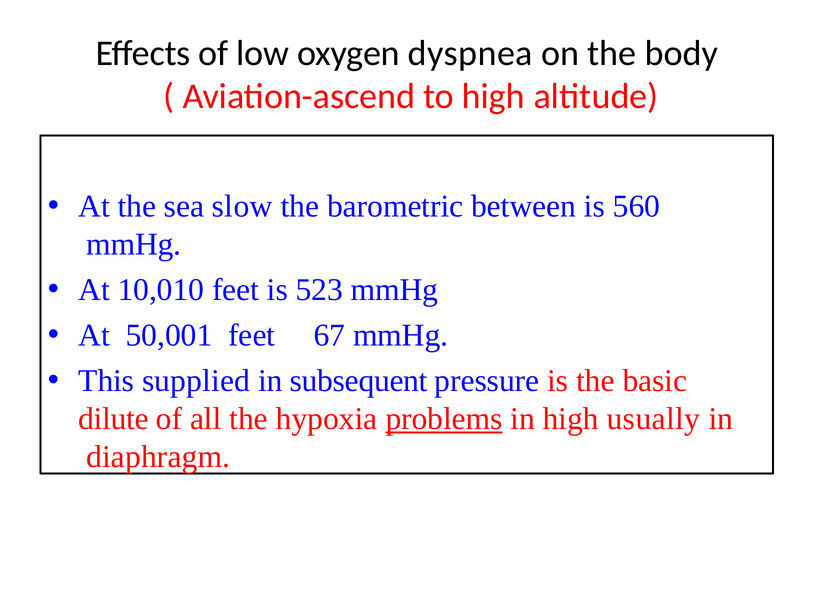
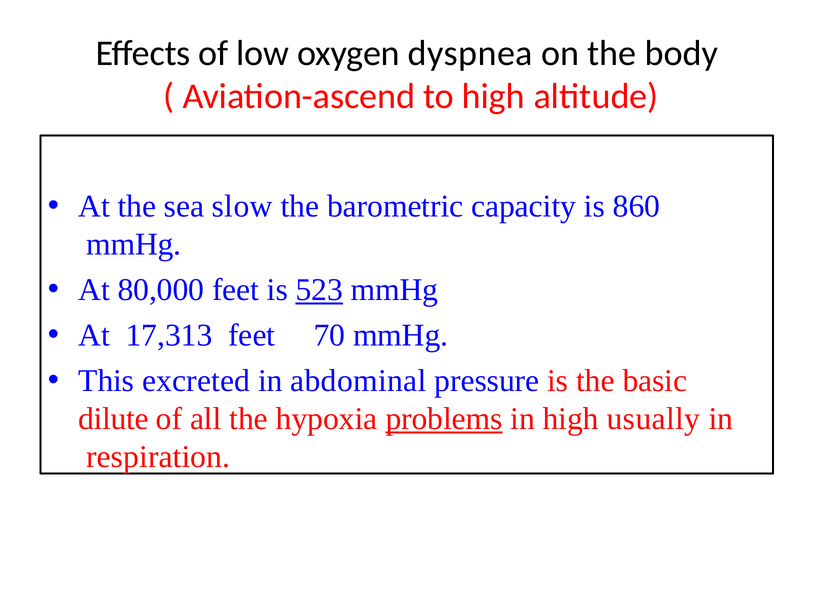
between: between -> capacity
560: 560 -> 860
10,010: 10,010 -> 80,000
523 underline: none -> present
50,001: 50,001 -> 17,313
67: 67 -> 70
supplied: supplied -> excreted
subsequent: subsequent -> abdominal
diaphragm: diaphragm -> respiration
